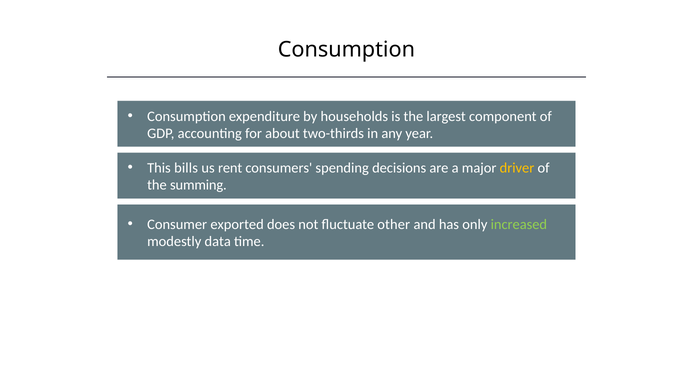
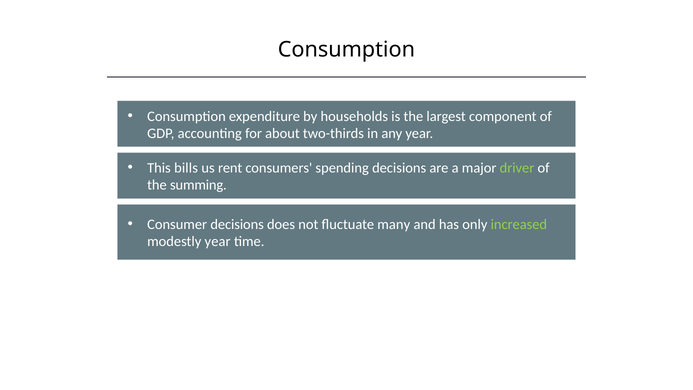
driver colour: yellow -> light green
Consumer exported: exported -> decisions
other: other -> many
modestly data: data -> year
